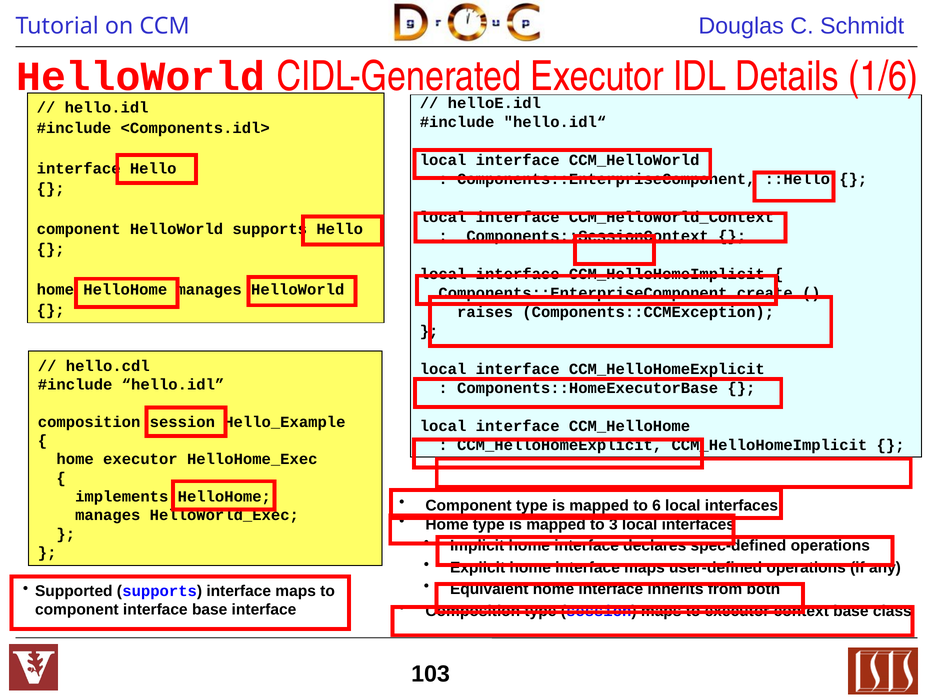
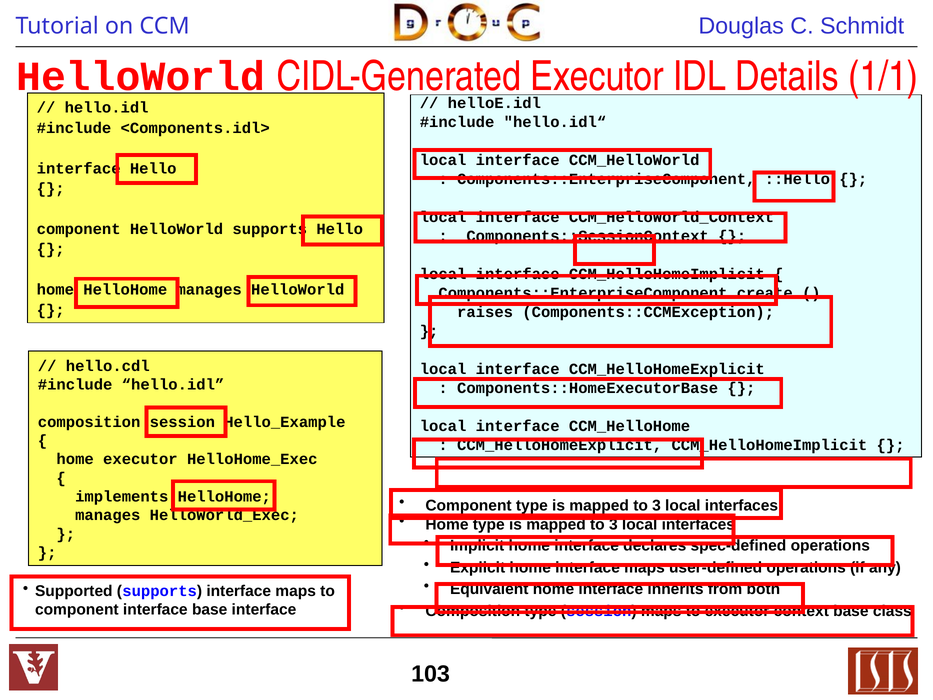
1/6: 1/6 -> 1/1
6 at (657, 505): 6 -> 3
